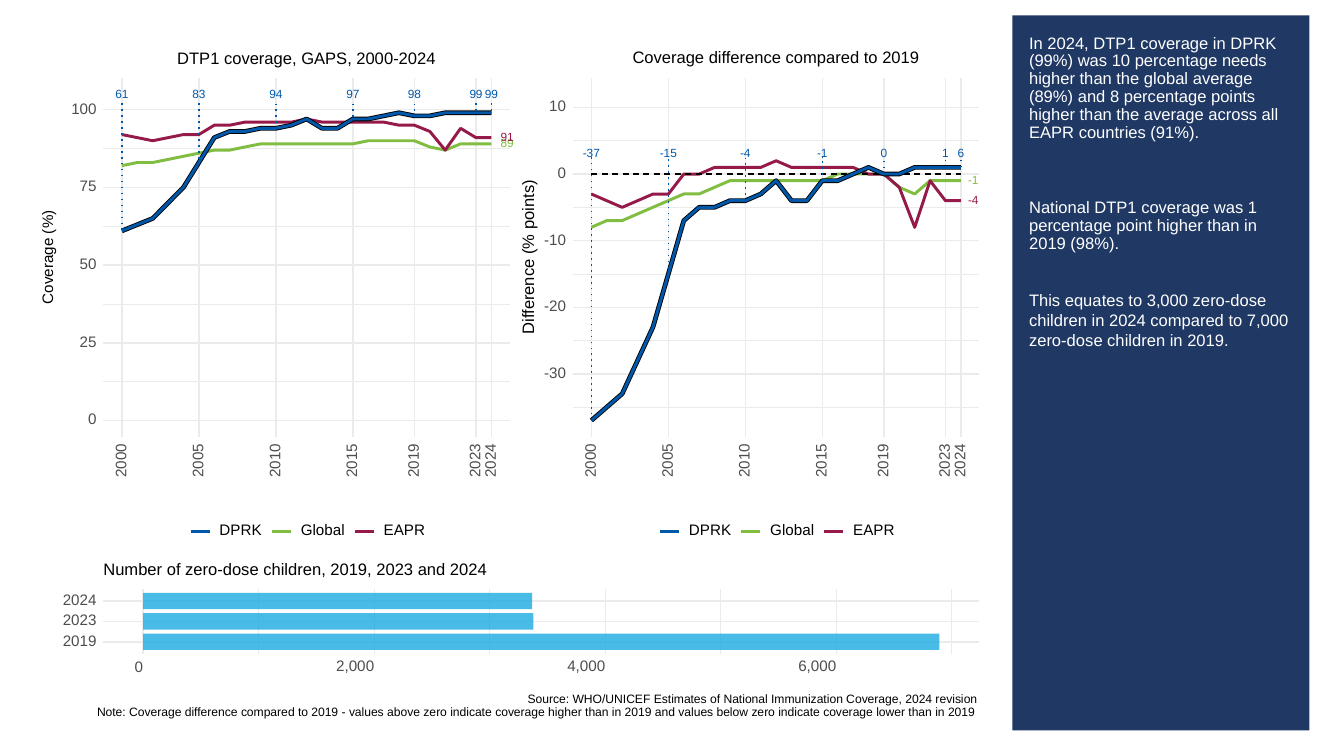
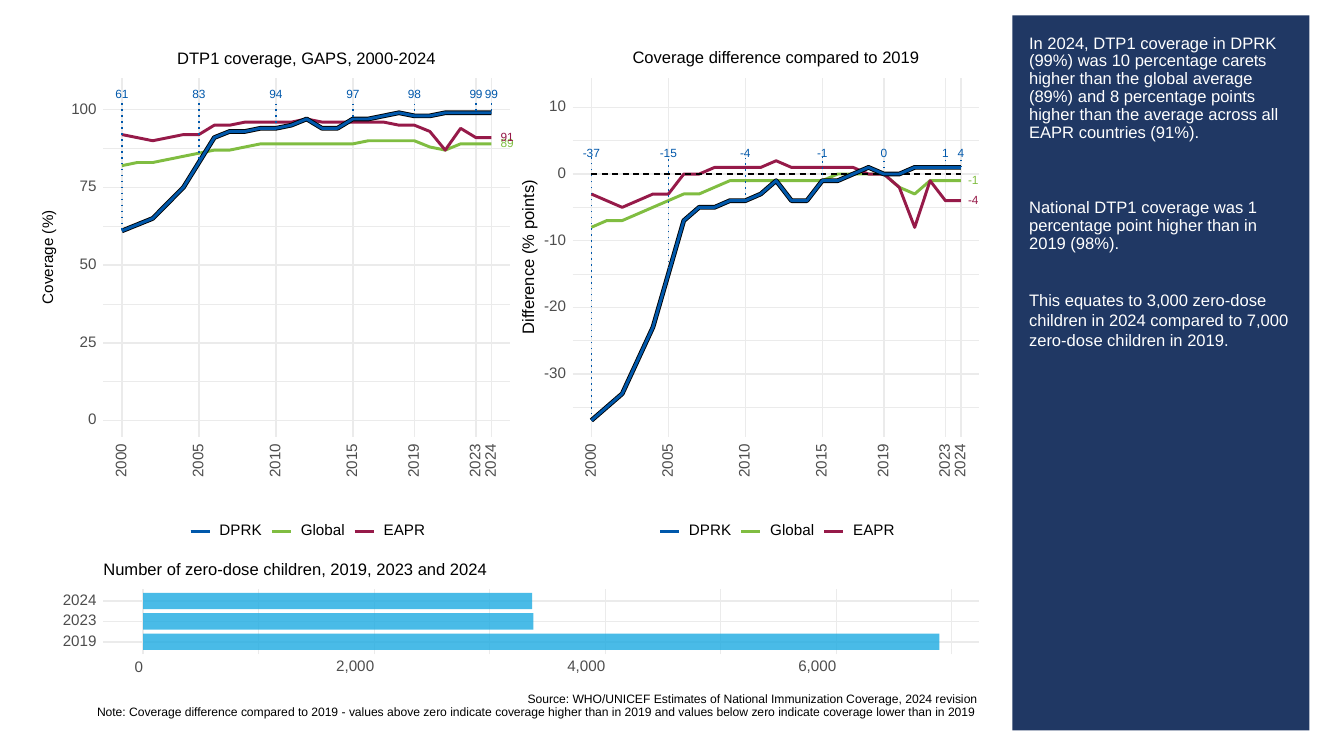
needs: needs -> carets
1 6: 6 -> 4
